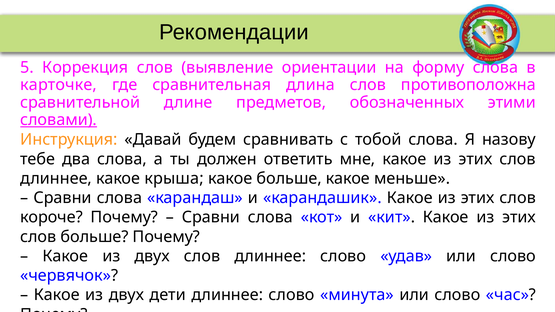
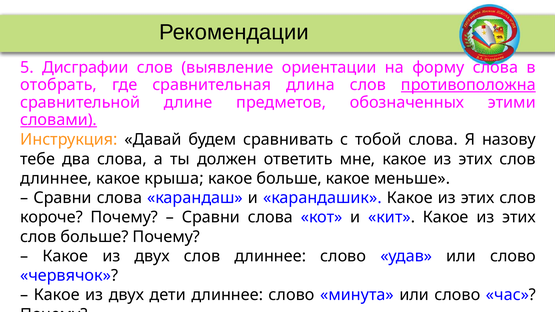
Коррекция: Коррекция -> Дисграфии
карточке: карточке -> отобрать
противоположна underline: none -> present
